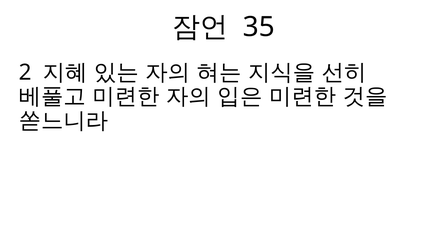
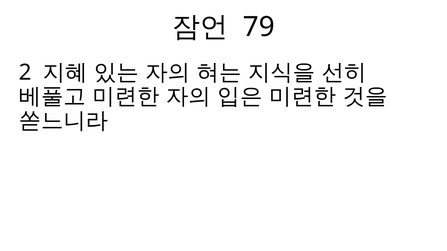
35: 35 -> 79
